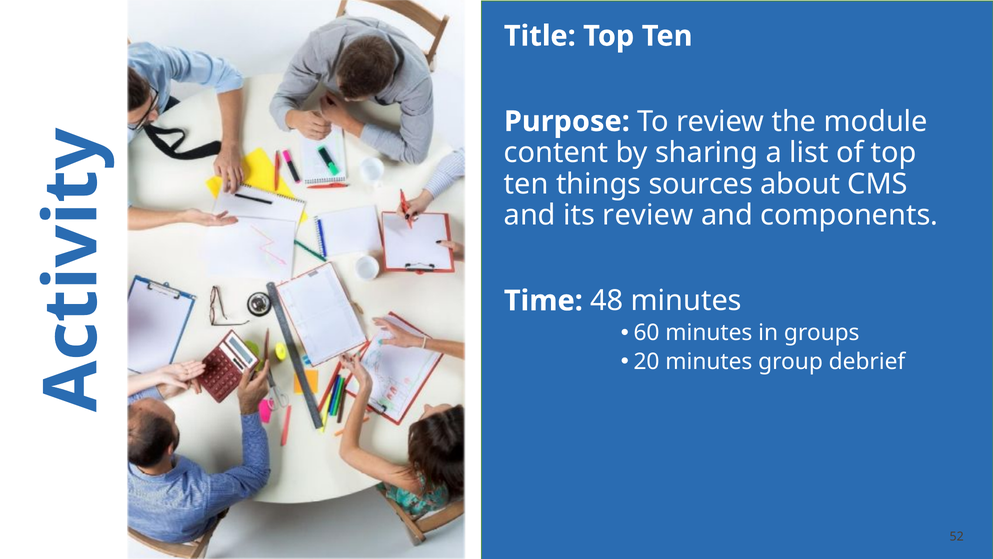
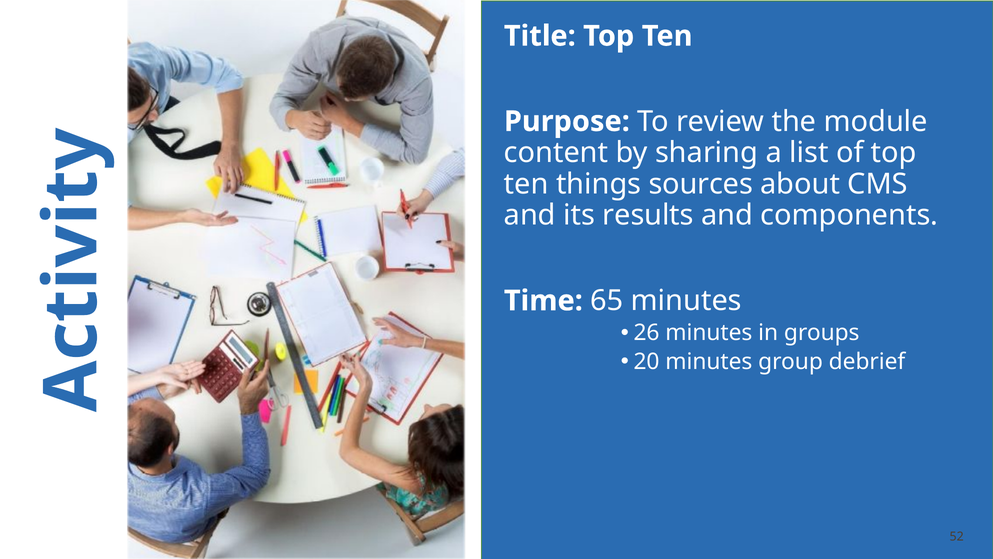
its review: review -> results
48: 48 -> 65
60: 60 -> 26
